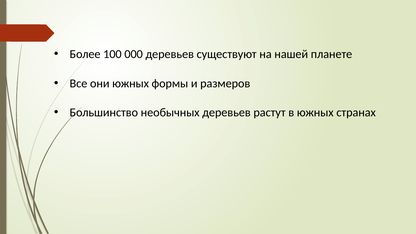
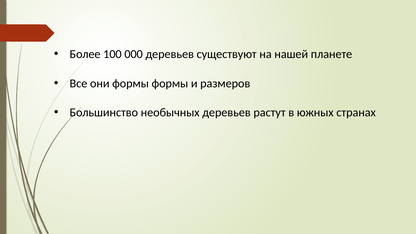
они южных: южных -> формы
